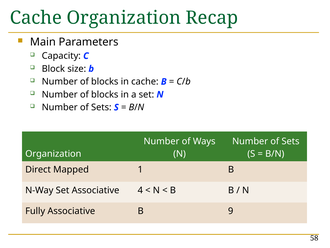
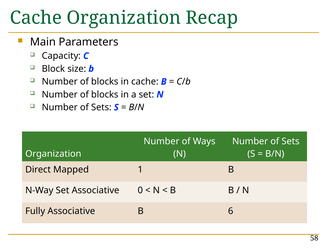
4: 4 -> 0
9: 9 -> 6
